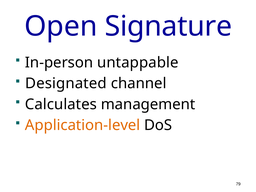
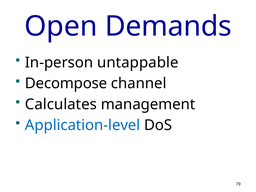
Signature: Signature -> Demands
Designated: Designated -> Decompose
Application-level colour: orange -> blue
